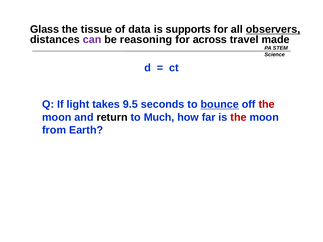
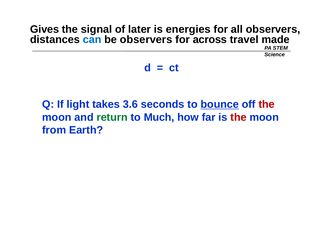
Glass: Glass -> Gives
tissue: tissue -> signal
data: data -> later
supports: supports -> energies
observers at (273, 29) underline: present -> none
can colour: purple -> blue
be reasoning: reasoning -> observers
9.5: 9.5 -> 3.6
return colour: black -> green
